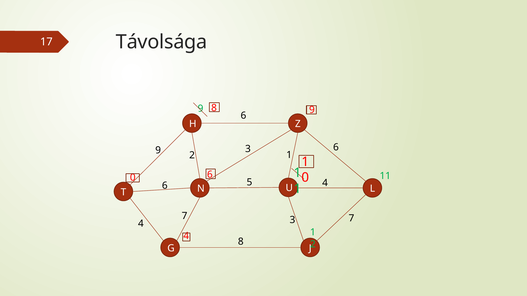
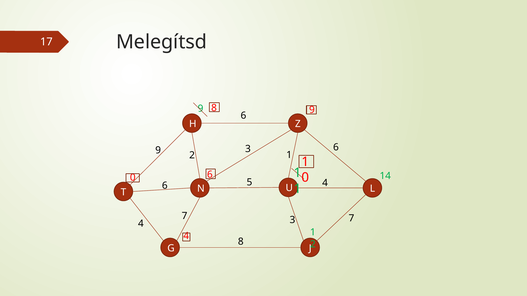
Távolsága: Távolsága -> Melegítsd
11: 11 -> 14
